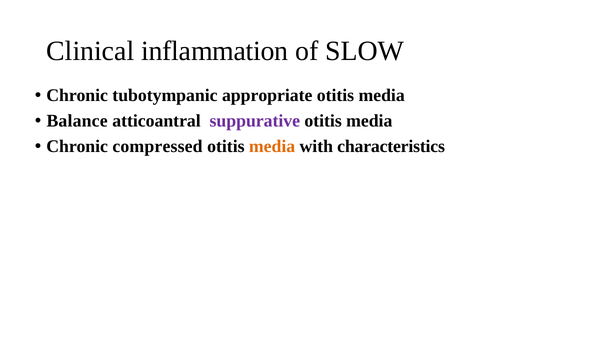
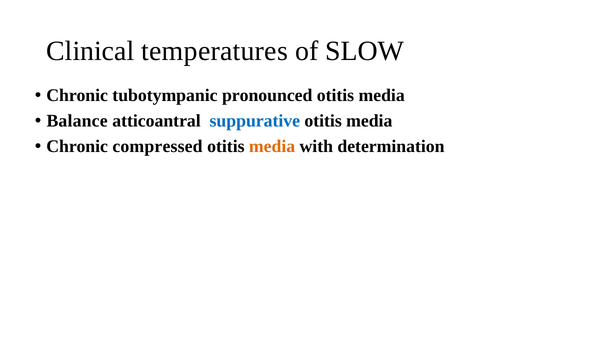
inflammation: inflammation -> temperatures
appropriate: appropriate -> pronounced
suppurative colour: purple -> blue
characteristics: characteristics -> determination
